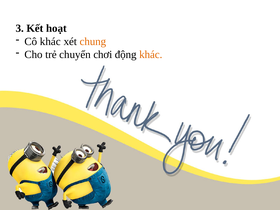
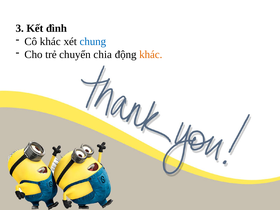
hoạt: hoạt -> đình
chung colour: orange -> blue
chơi: chơi -> chia
